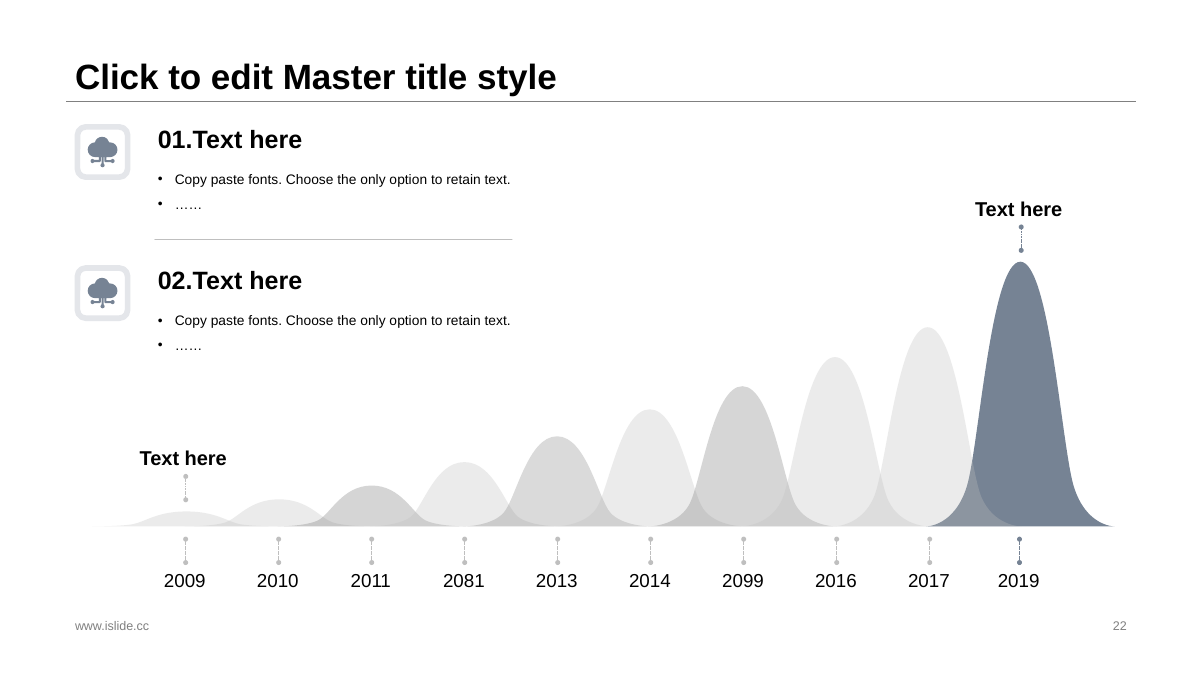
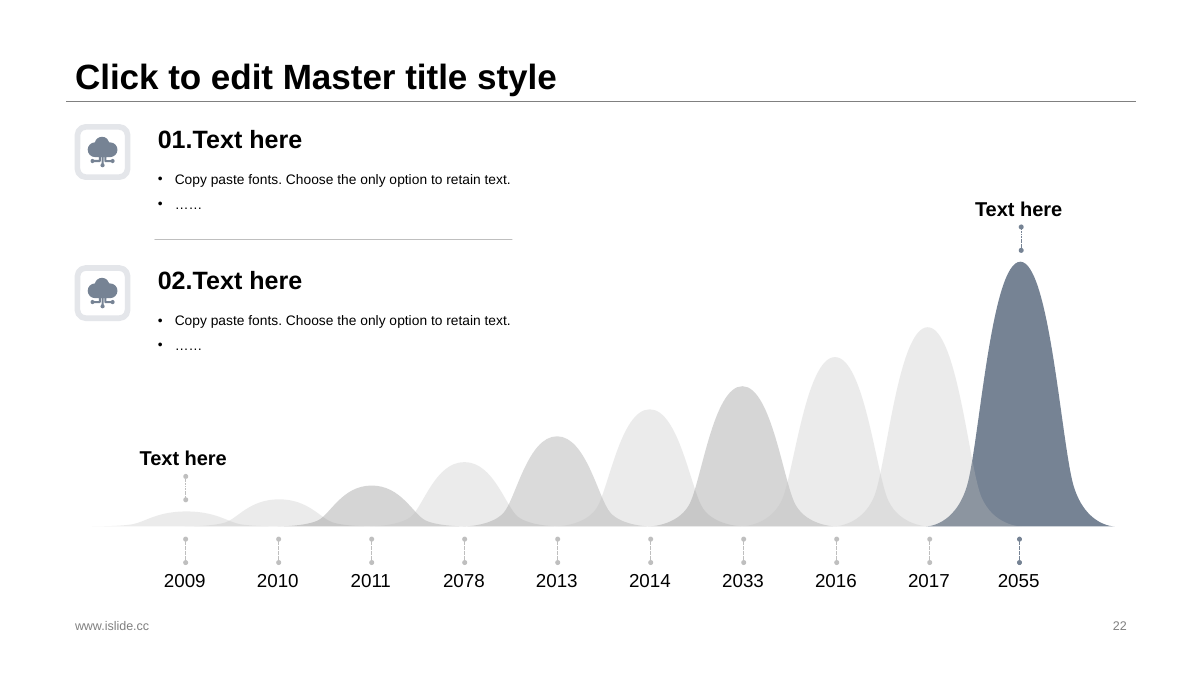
2081: 2081 -> 2078
2099: 2099 -> 2033
2019: 2019 -> 2055
